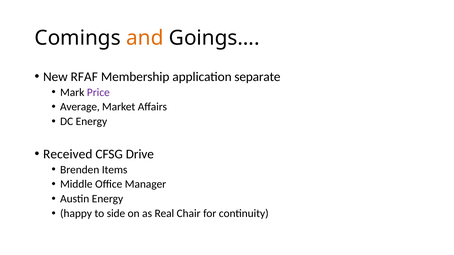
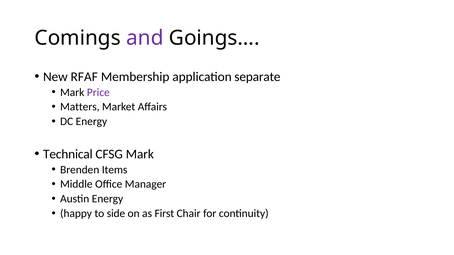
and colour: orange -> purple
Average: Average -> Matters
Received: Received -> Technical
CFSG Drive: Drive -> Mark
Real: Real -> First
